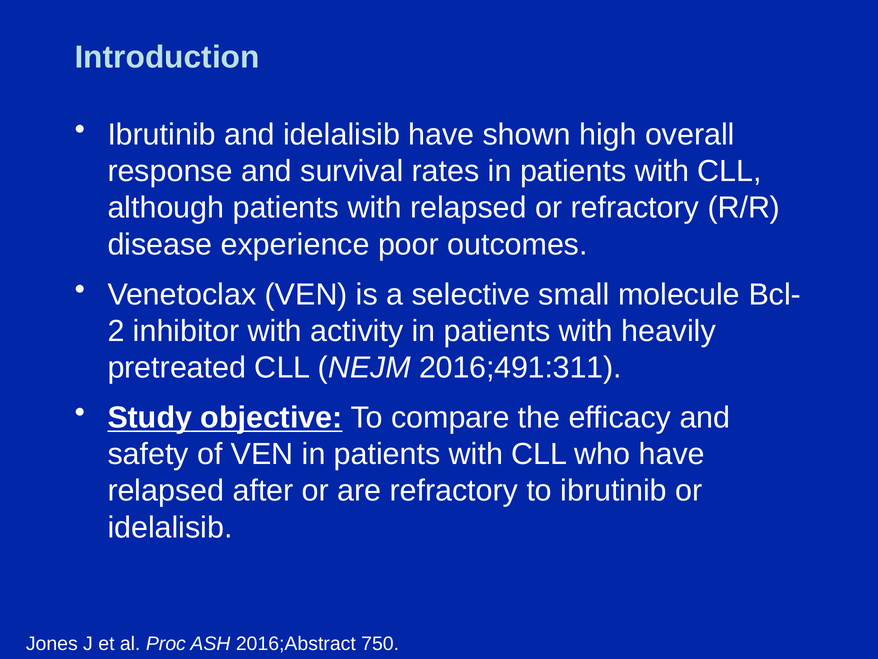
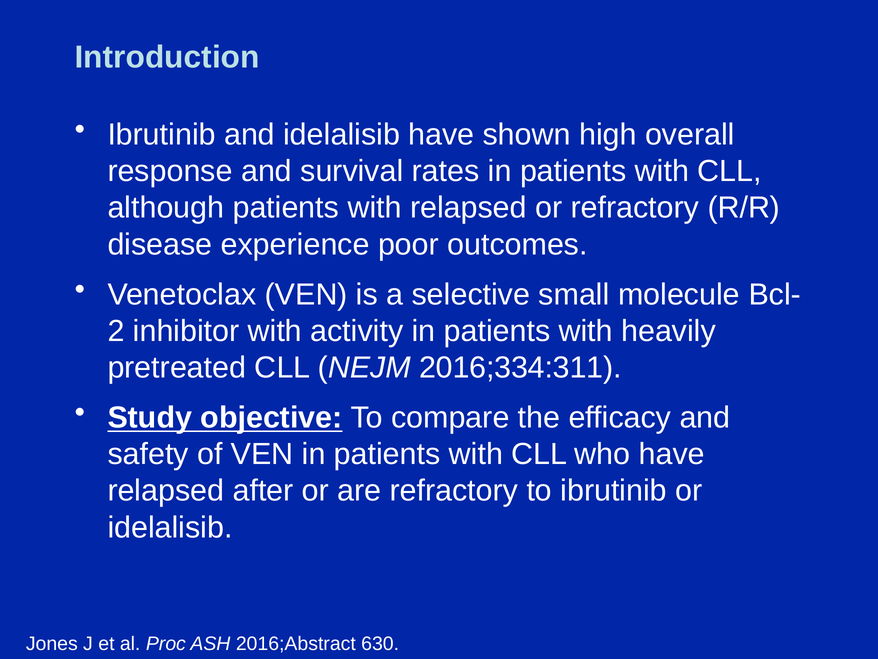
2016;491:311: 2016;491:311 -> 2016;334:311
750: 750 -> 630
